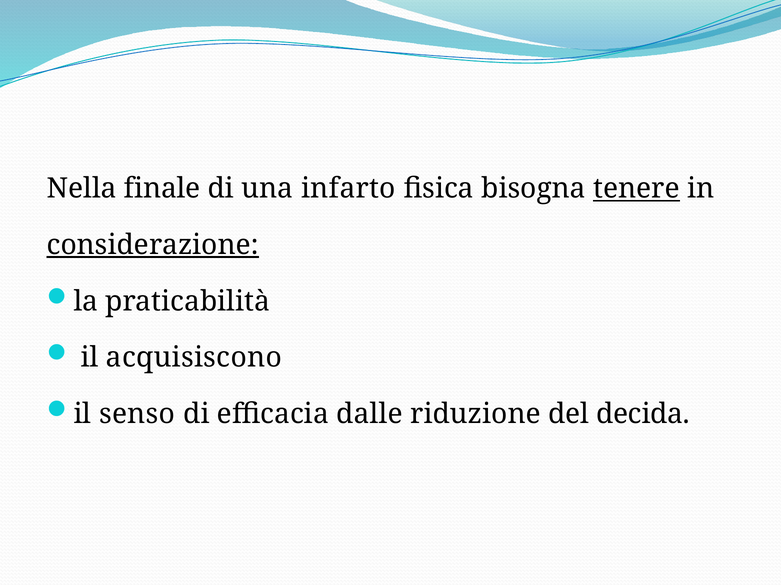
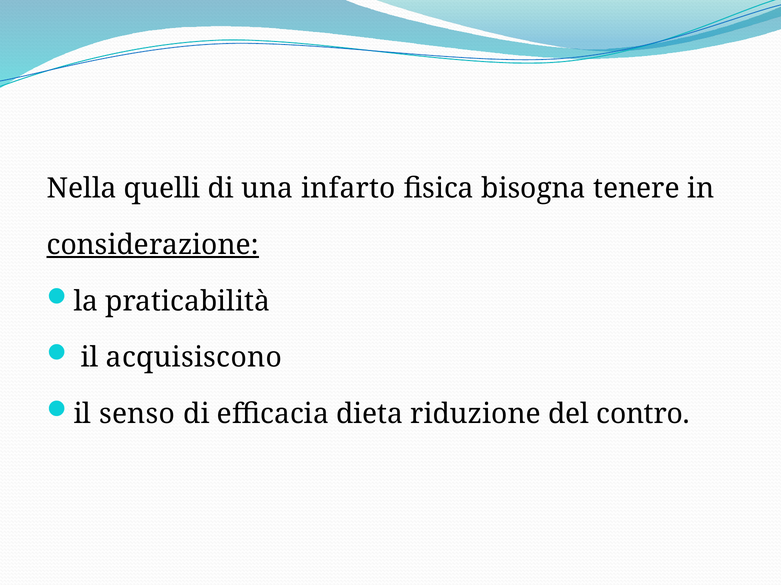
finale: finale -> quelli
tenere underline: present -> none
dalle: dalle -> dieta
decida: decida -> contro
